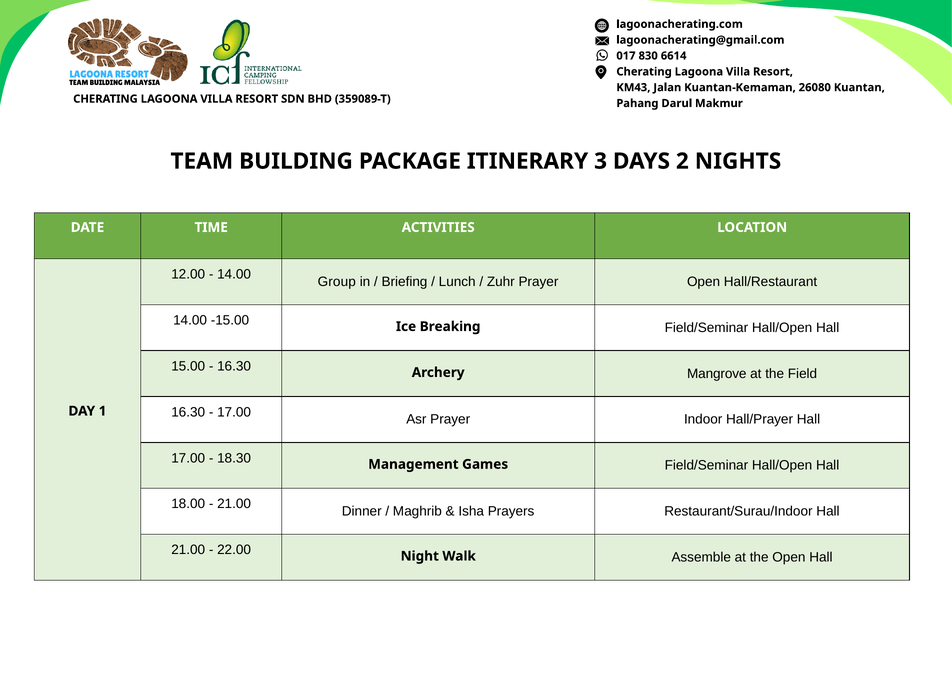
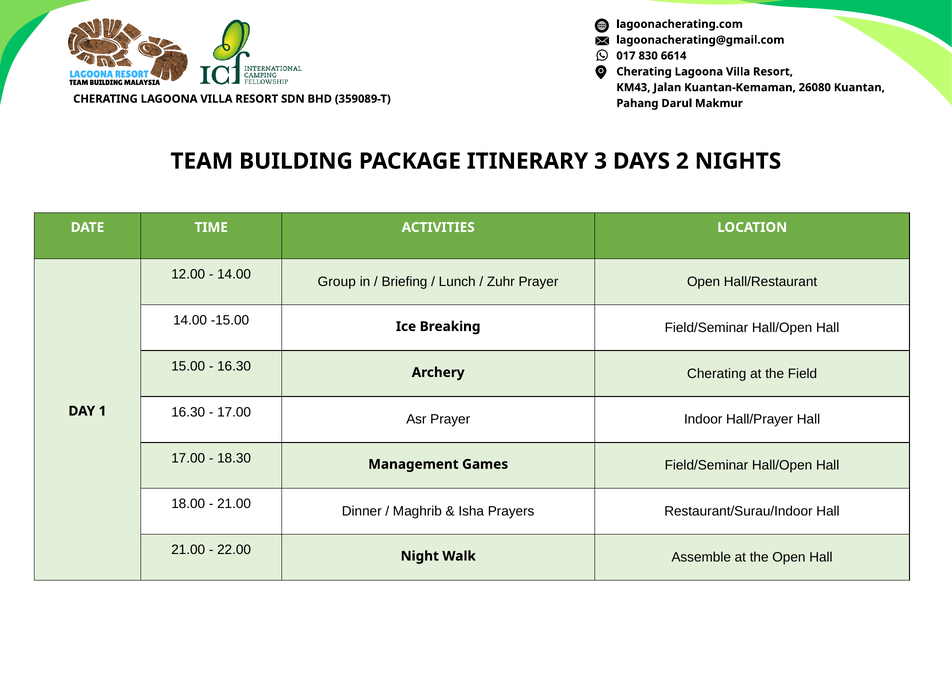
Archery Mangrove: Mangrove -> Cherating
